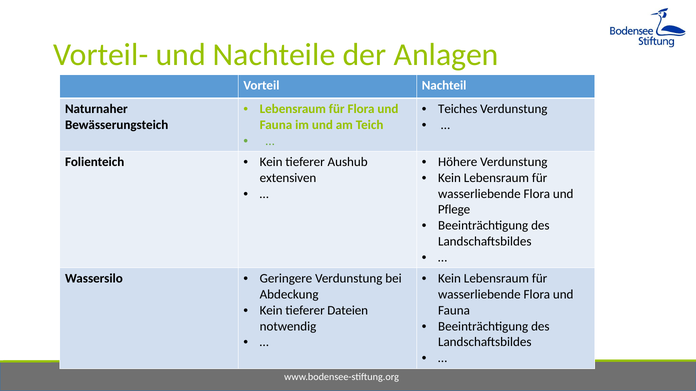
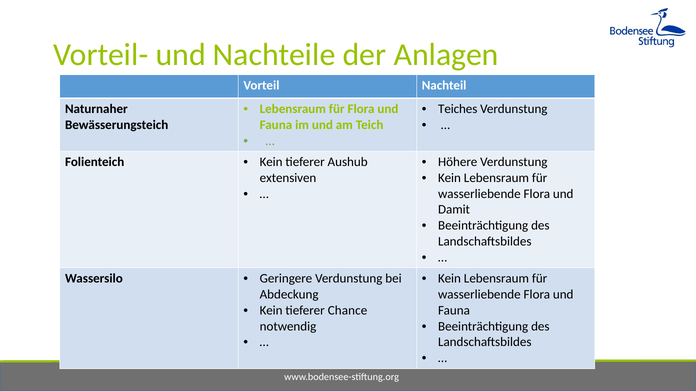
Pflege: Pflege -> Damit
Dateien: Dateien -> Chance
